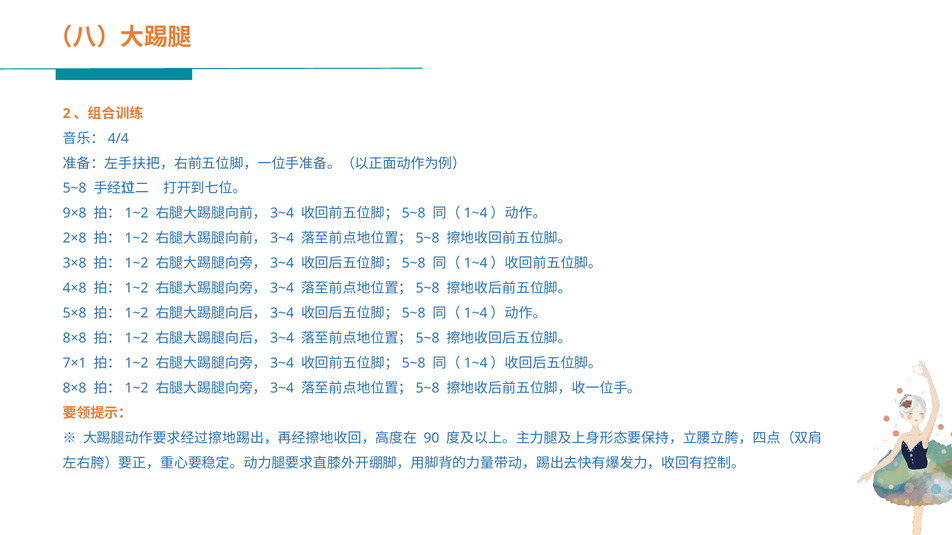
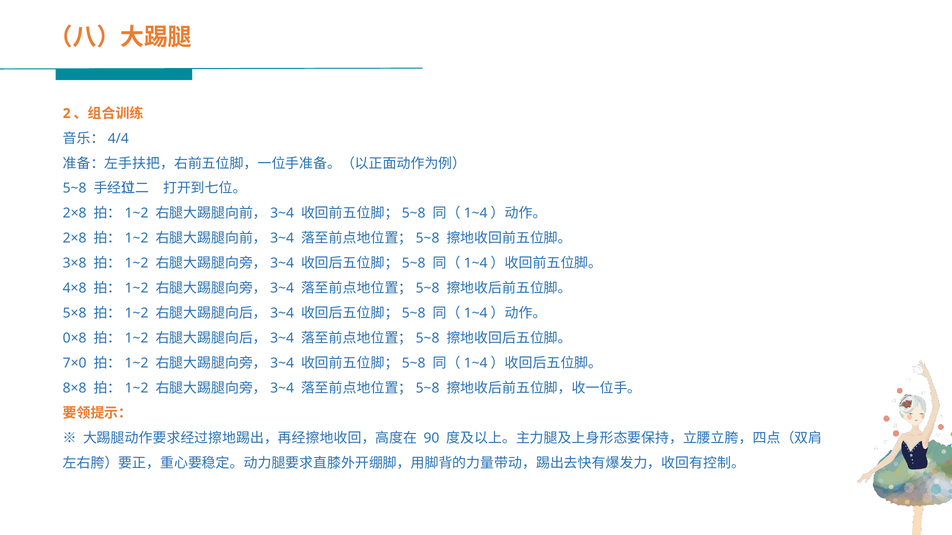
9×8 at (75, 214): 9×8 -> 2×8
8×8 at (75, 339): 8×8 -> 0×8
7×1: 7×1 -> 7×0
